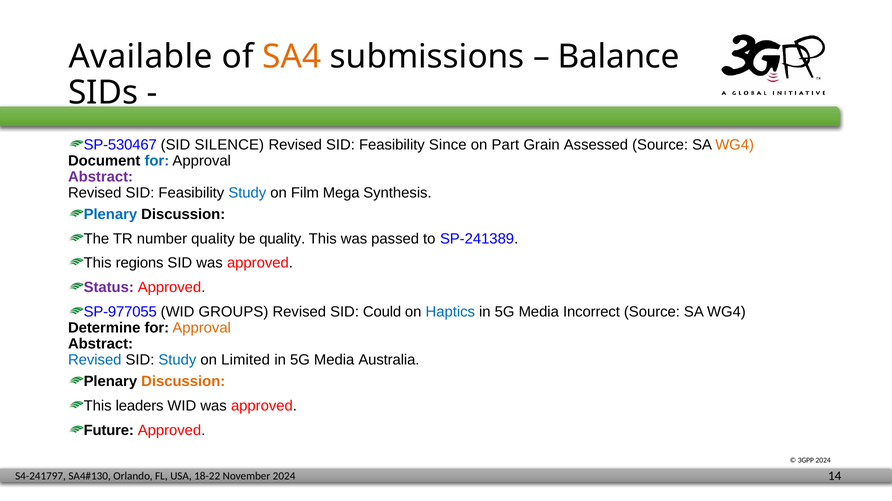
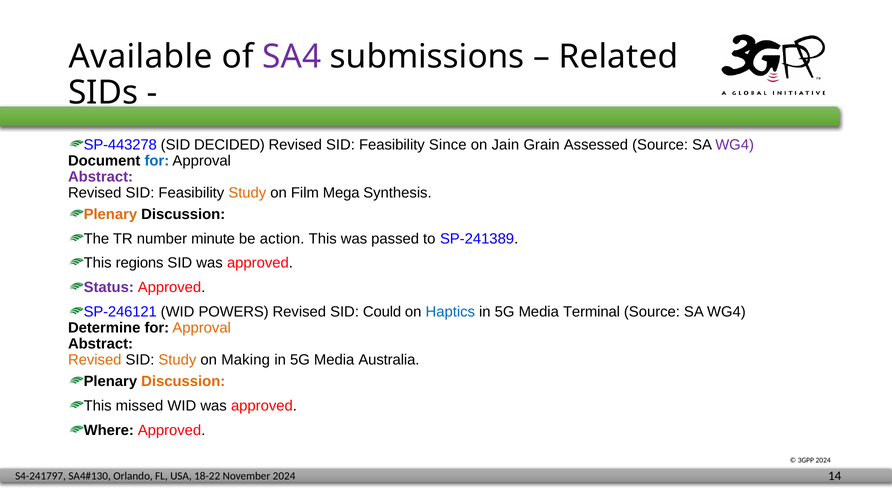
SA4 colour: orange -> purple
Balance: Balance -> Related
SP-530467: SP-530467 -> SP-443278
SILENCE: SILENCE -> DECIDED
Part: Part -> Jain
WG4 at (735, 145) colour: orange -> purple
Study at (247, 193) colour: blue -> orange
Plenary at (110, 215) colour: blue -> orange
number quality: quality -> minute
be quality: quality -> action
SP-977055: SP-977055 -> SP-246121
GROUPS: GROUPS -> POWERS
Incorrect: Incorrect -> Terminal
Revised at (95, 360) colour: blue -> orange
Study at (177, 360) colour: blue -> orange
Limited: Limited -> Making
leaders: leaders -> missed
Future: Future -> Where
